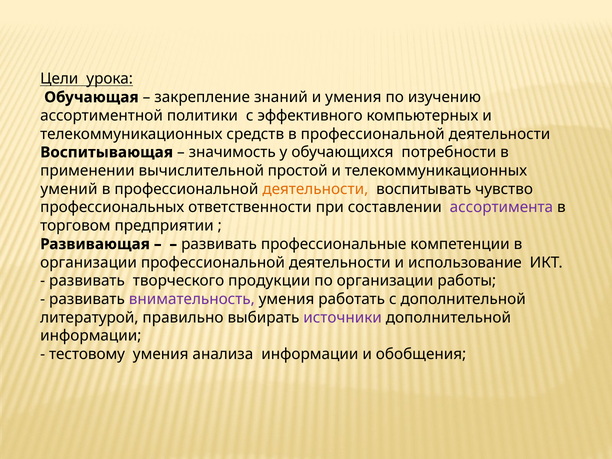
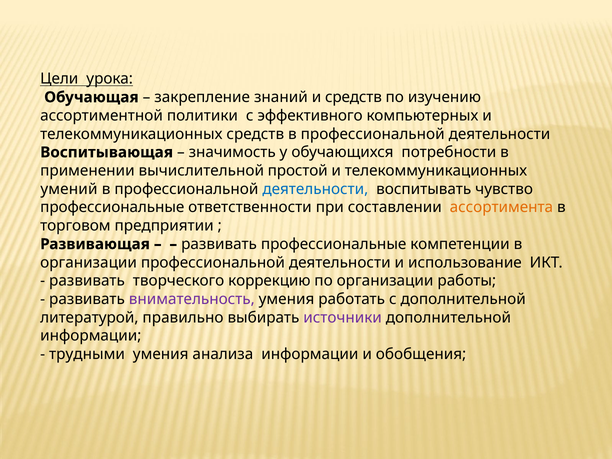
и умения: умения -> средств
деятельности at (315, 189) colour: orange -> blue
профессиональных at (112, 207): профессиональных -> профессиональные
ассортимента colour: purple -> orange
продукции: продукции -> коррекцию
тестовому: тестовому -> трудными
